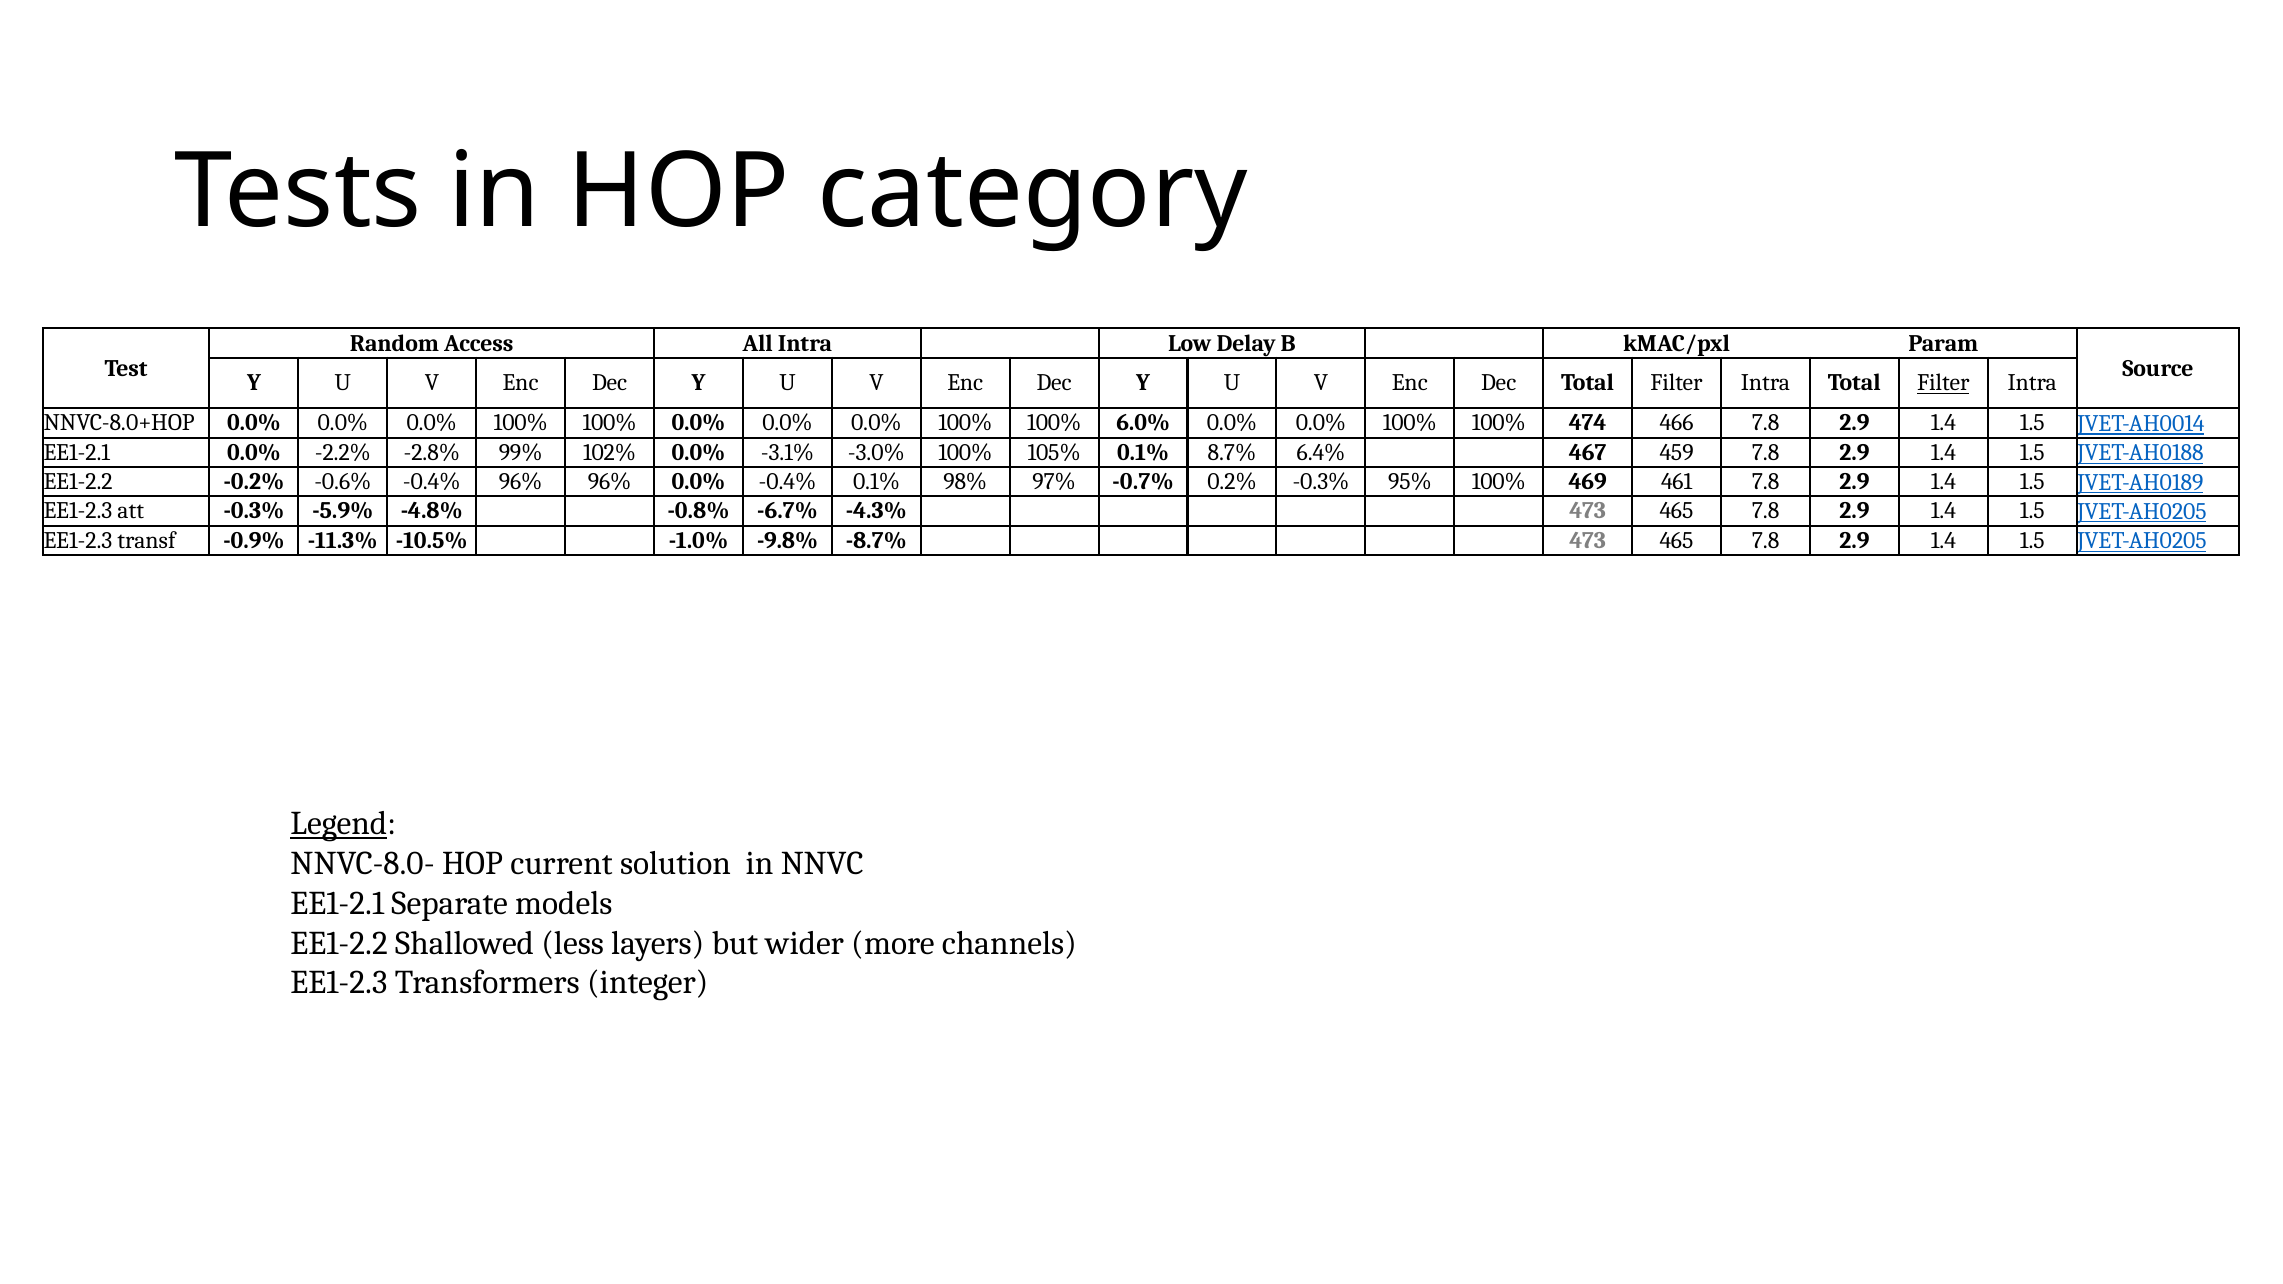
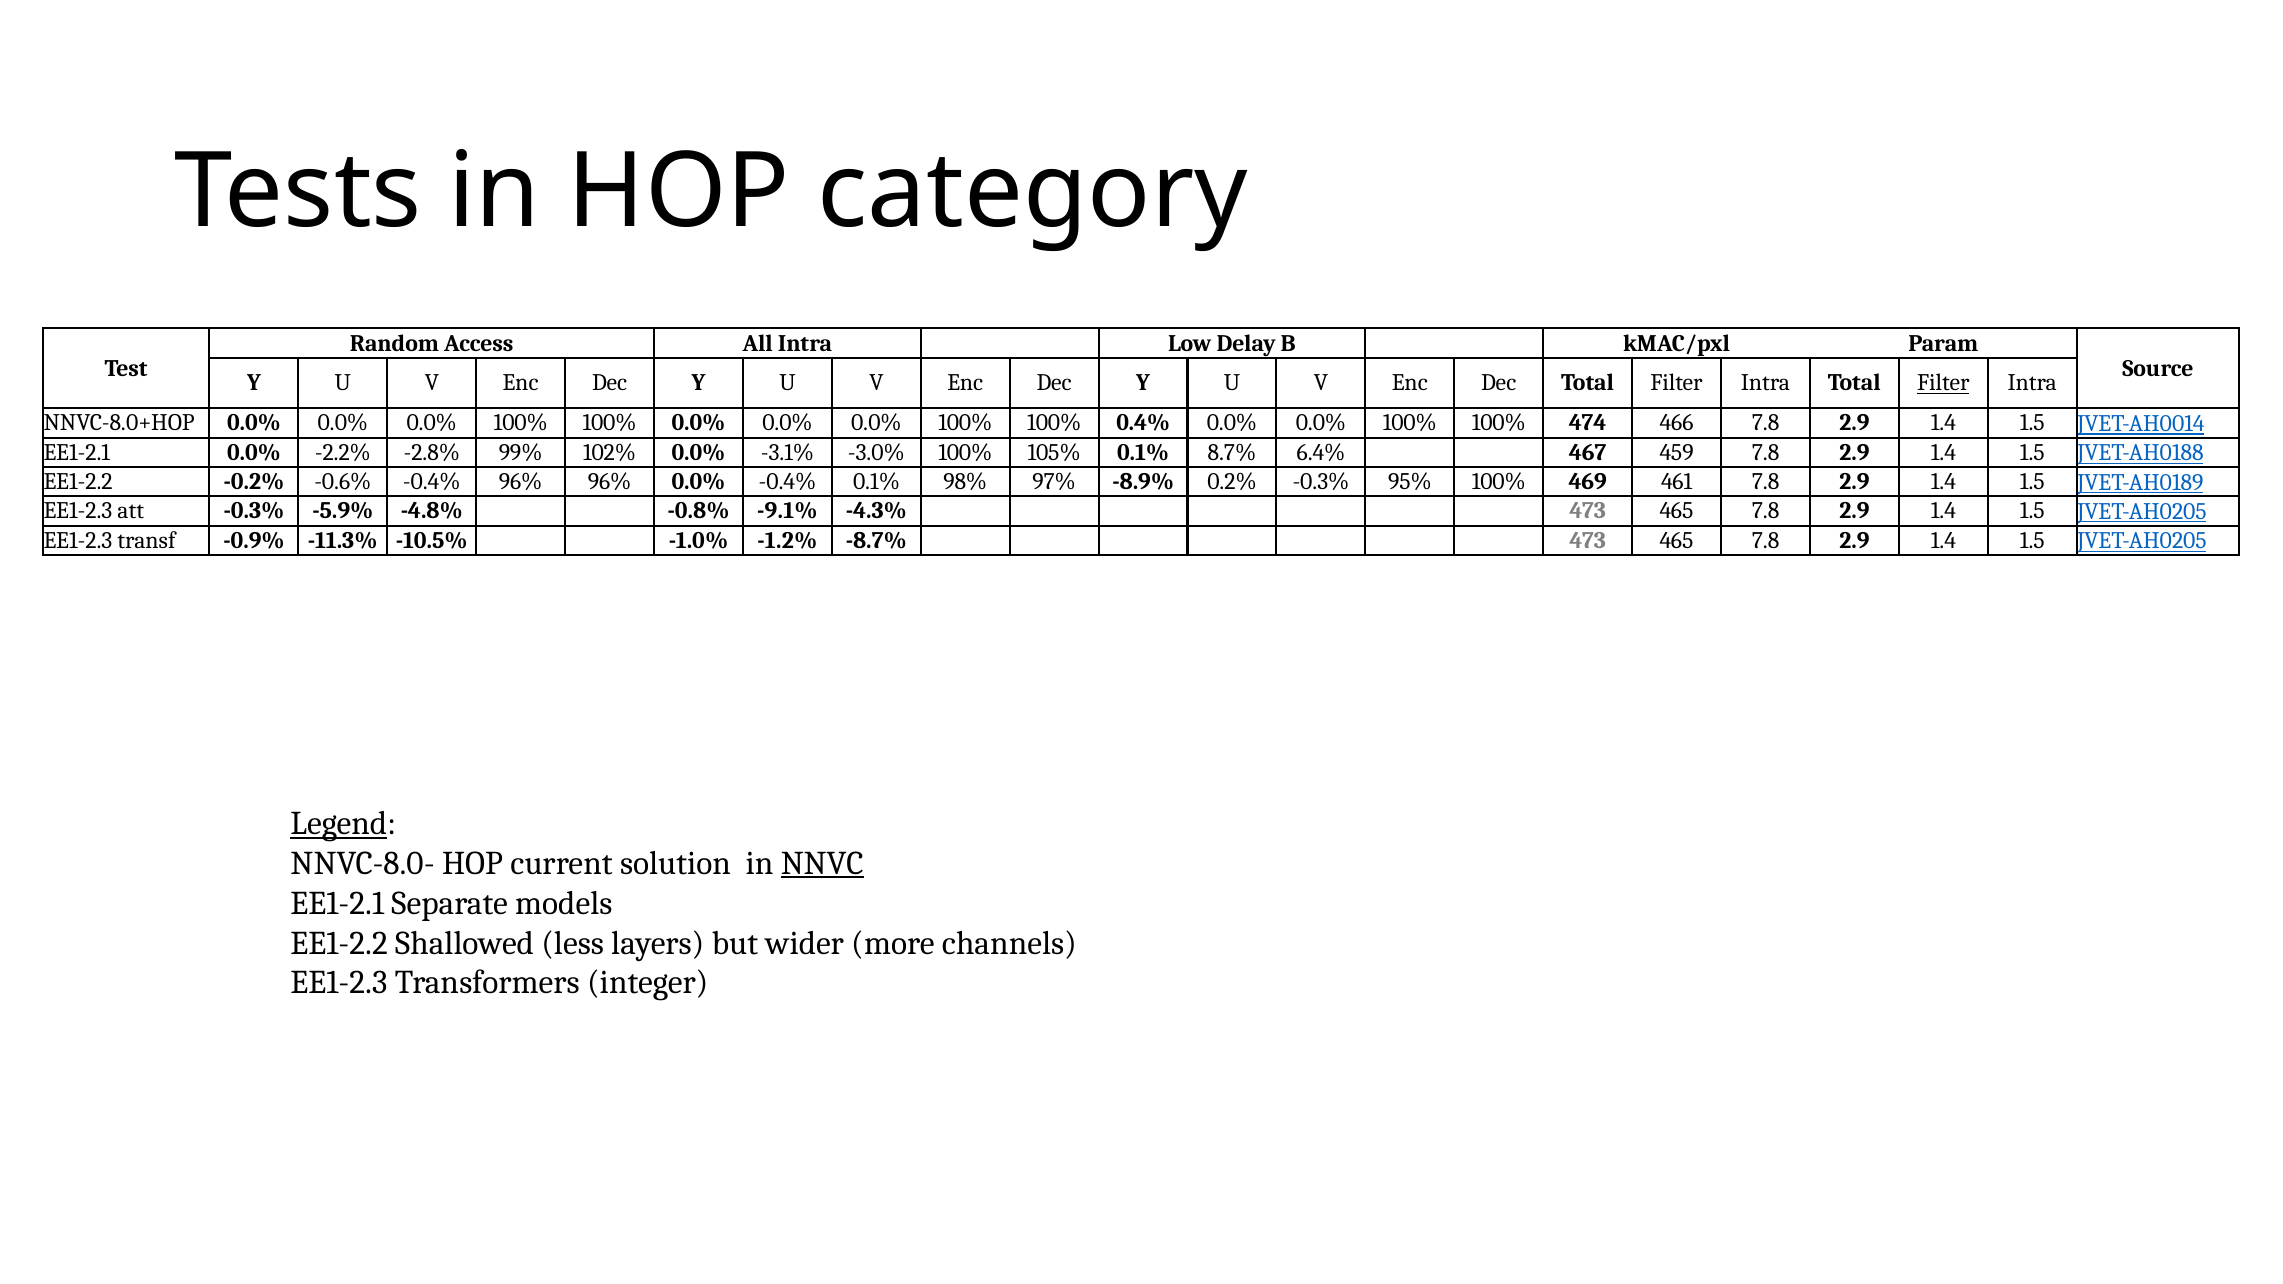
6.0%: 6.0% -> 0.4%
-0.7%: -0.7% -> -8.9%
-6.7%: -6.7% -> -9.1%
-9.8%: -9.8% -> -1.2%
NNVC underline: none -> present
